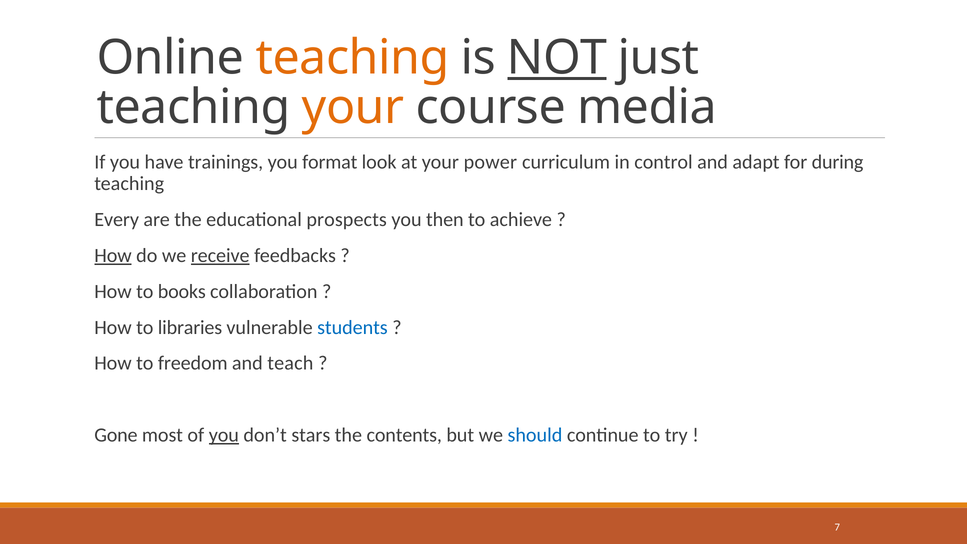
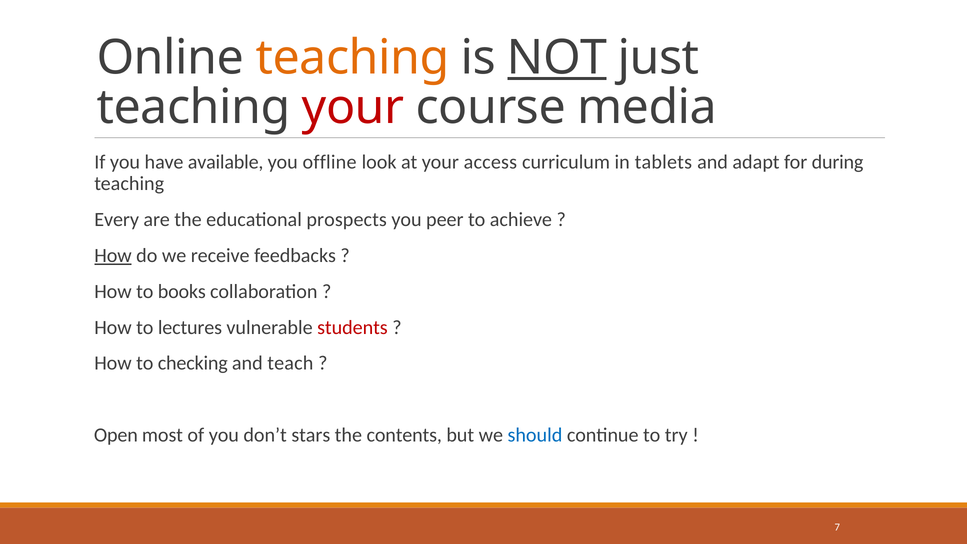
your at (353, 107) colour: orange -> red
trainings: trainings -> available
format: format -> offline
power: power -> access
control: control -> tablets
then: then -> peer
receive underline: present -> none
libraries: libraries -> lectures
students colour: blue -> red
freedom: freedom -> checking
Gone: Gone -> Open
you at (224, 435) underline: present -> none
